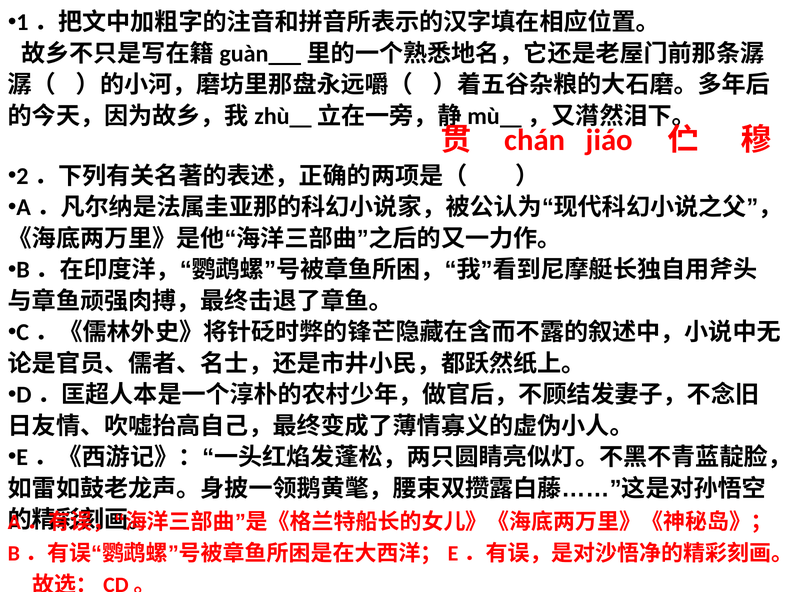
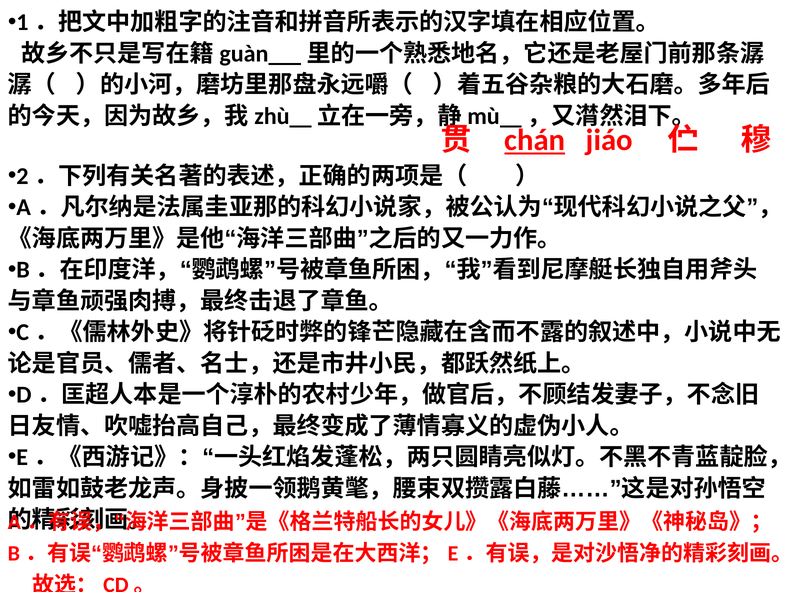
chán underline: none -> present
